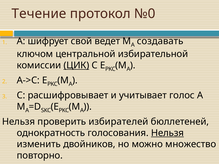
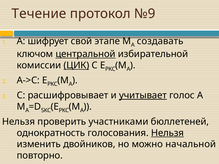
№0: №0 -> №9
ведет: ведет -> этапе
центральной underline: none -> present
учитывает underline: none -> present
избирателей: избирателей -> участниками
множество: множество -> начальной
